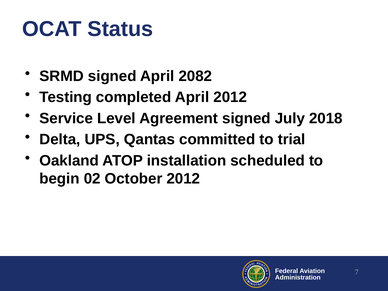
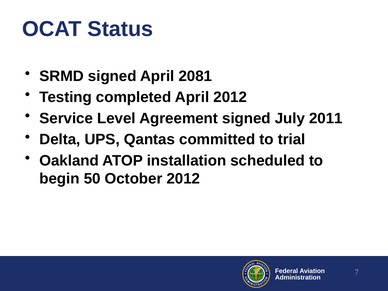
2082: 2082 -> 2081
2018: 2018 -> 2011
02: 02 -> 50
